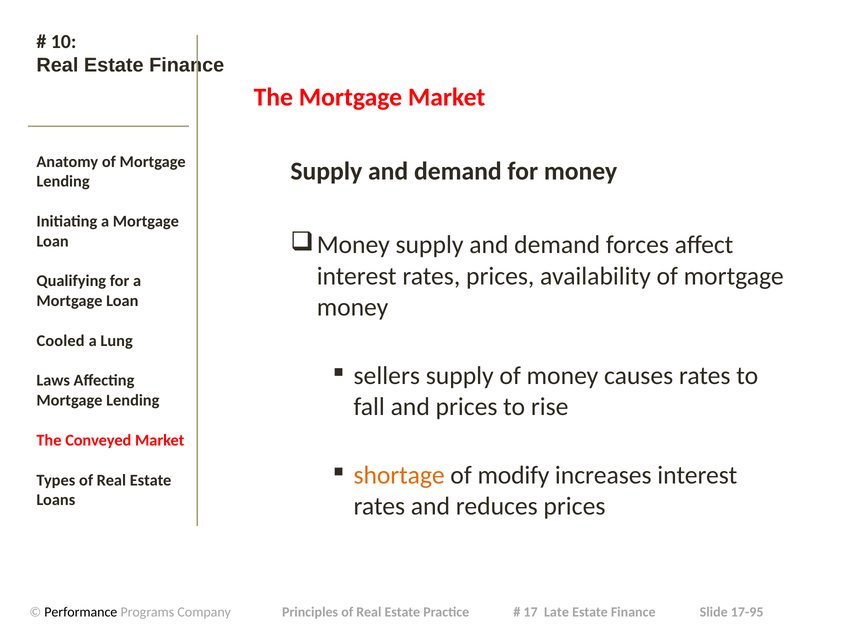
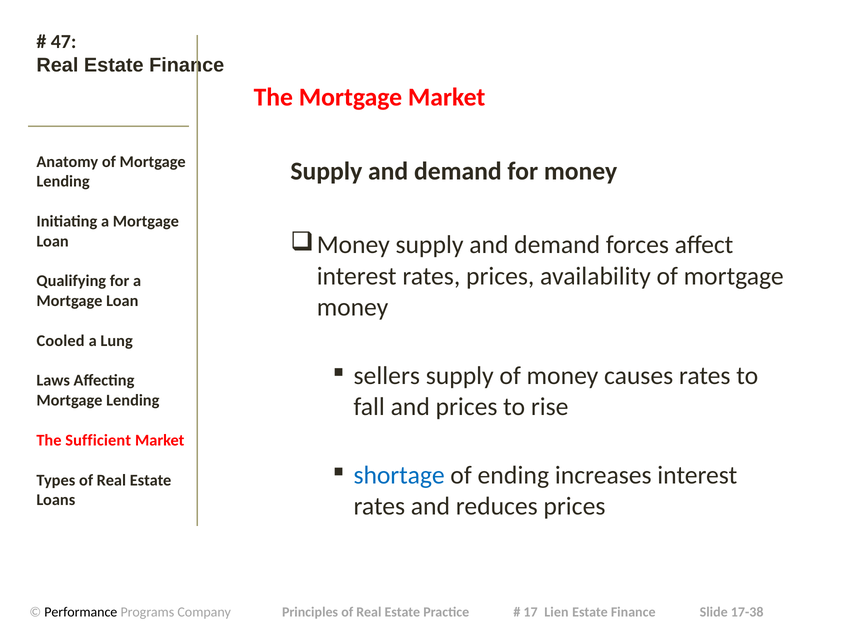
10: 10 -> 47
Conveyed: Conveyed -> Sufficient
shortage colour: orange -> blue
modify: modify -> ending
Late: Late -> Lien
17-95: 17-95 -> 17-38
